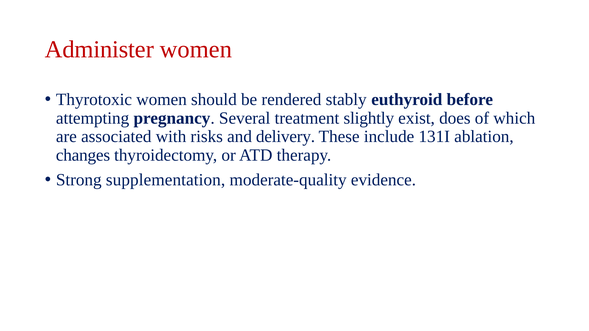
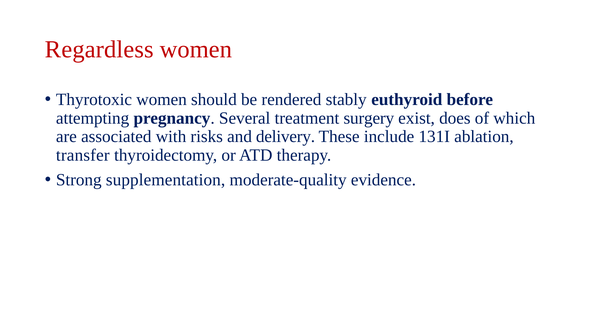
Administer: Administer -> Regardless
slightly: slightly -> surgery
changes: changes -> transfer
